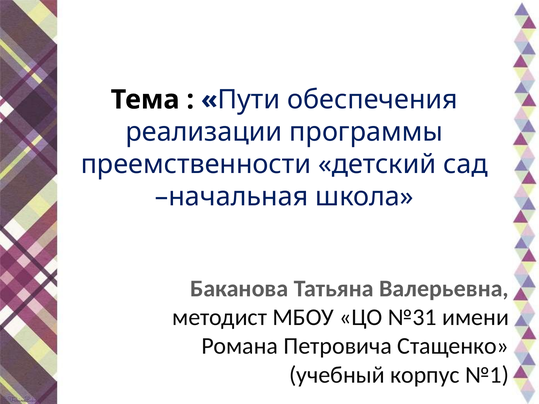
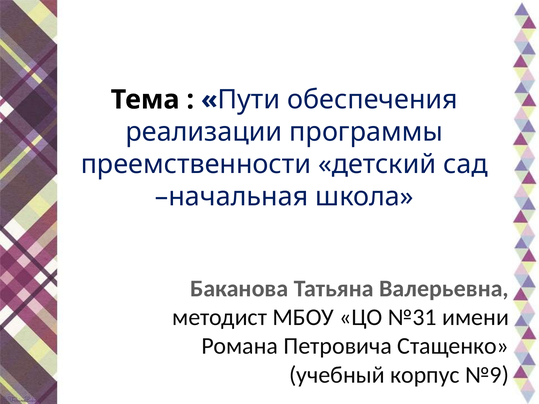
№1: №1 -> №9
